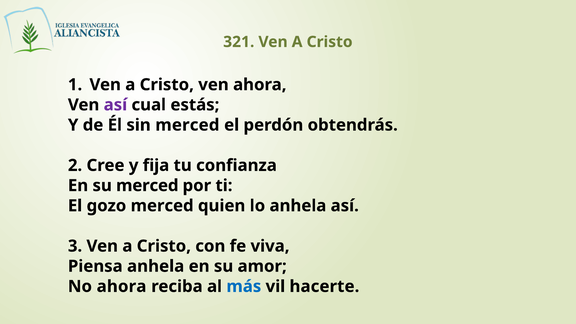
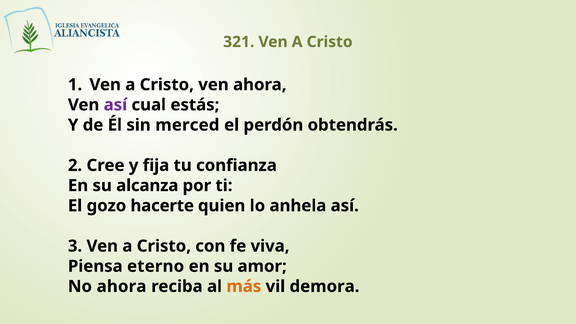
su merced: merced -> alcanza
gozo merced: merced -> hacerte
Piensa anhela: anhela -> eterno
más colour: blue -> orange
hacerte: hacerte -> demora
